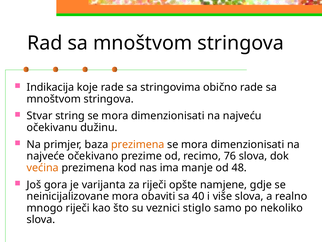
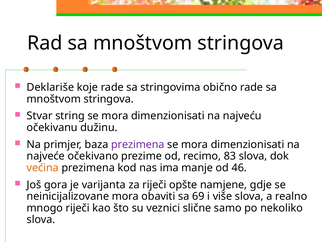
Indikacija: Indikacija -> Deklariše
prezimena at (138, 144) colour: orange -> purple
76: 76 -> 83
48: 48 -> 46
40: 40 -> 69
stiglo: stiglo -> slične
